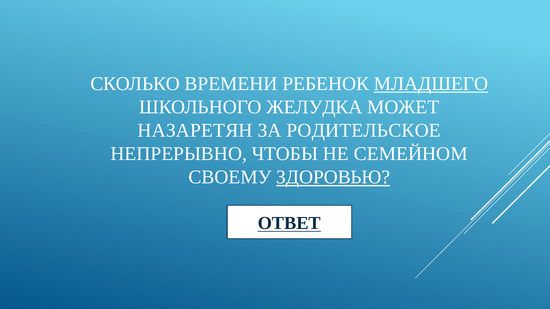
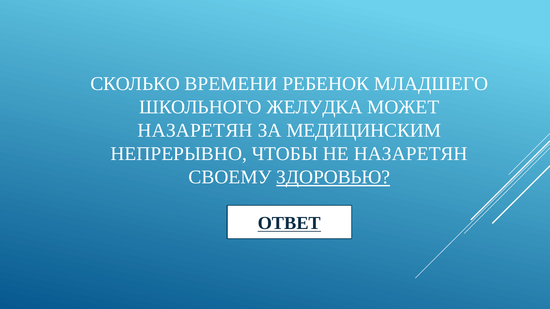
МЛАДШЕГО underline: present -> none
РОДИТЕЛЬСКОЕ: РОДИТЕЛЬСКОЕ -> МЕДИЦИНСКИМ
НЕ СЕМЕЙНОМ: СЕМЕЙНОМ -> НАЗАРЕТЯН
